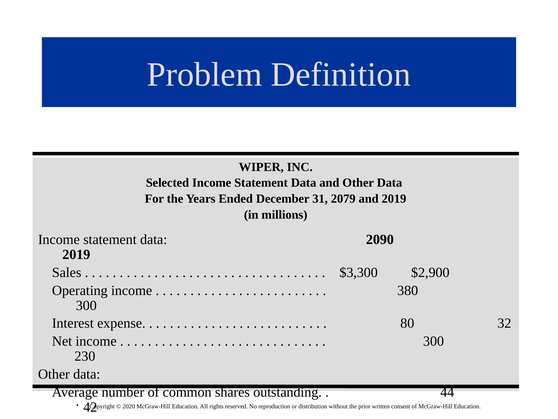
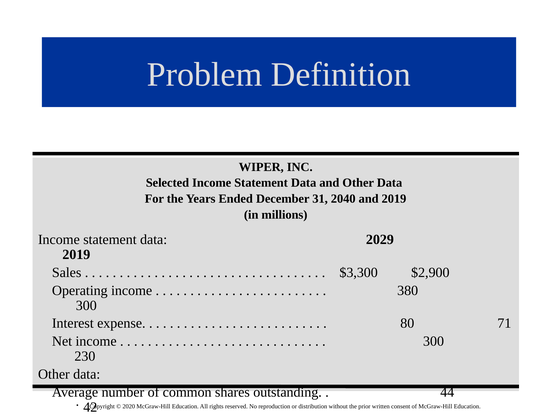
2079: 2079 -> 2040
2090: 2090 -> 2029
32: 32 -> 71
